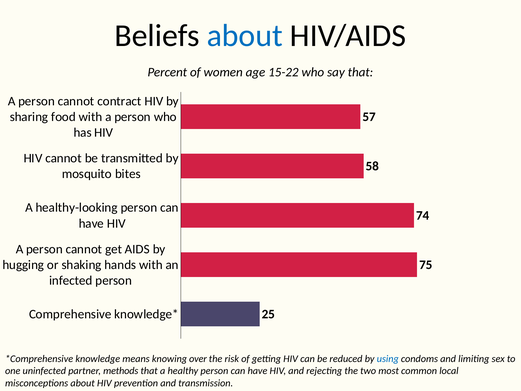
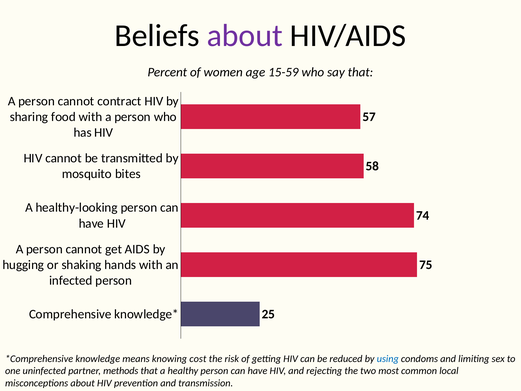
about at (245, 36) colour: blue -> purple
15-22: 15-22 -> 15-59
over: over -> cost
